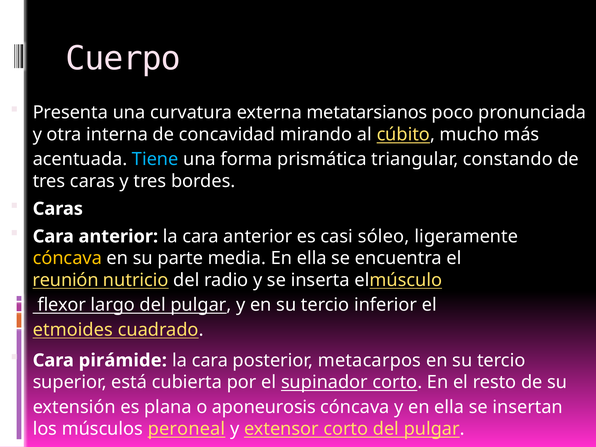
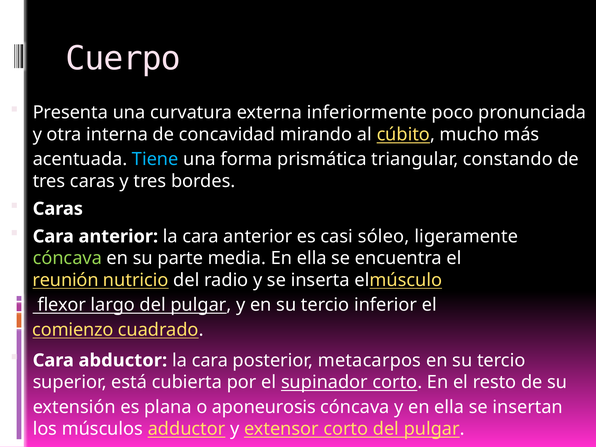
metatarsianos: metatarsianos -> inferiormente
cóncava at (67, 258) colour: yellow -> light green
etmoides: etmoides -> comienzo
pirámide: pirámide -> abductor
peroneal: peroneal -> adductor
